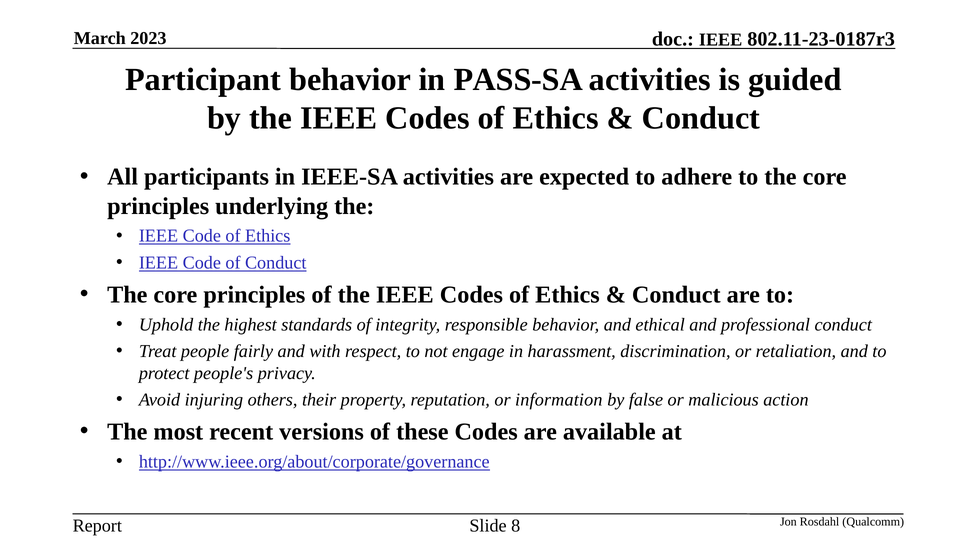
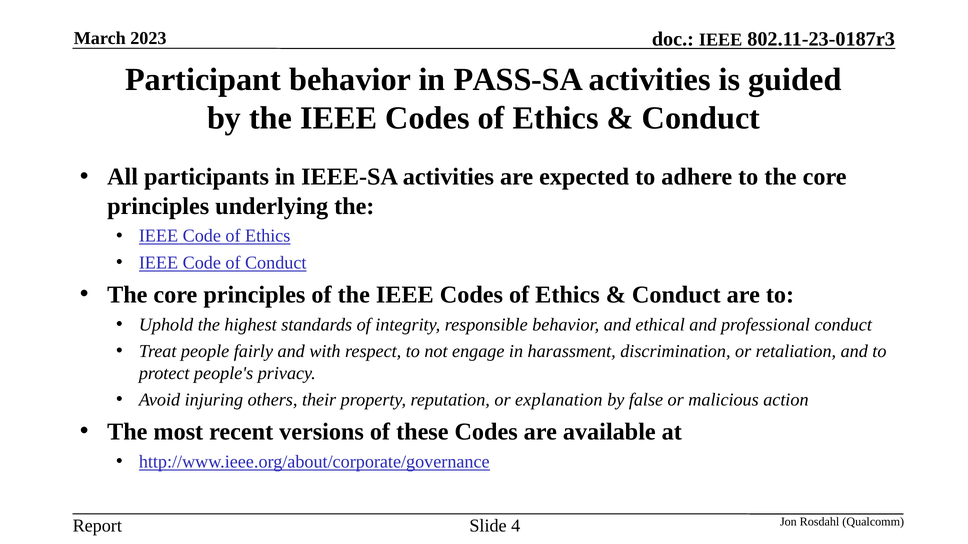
information: information -> explanation
8: 8 -> 4
